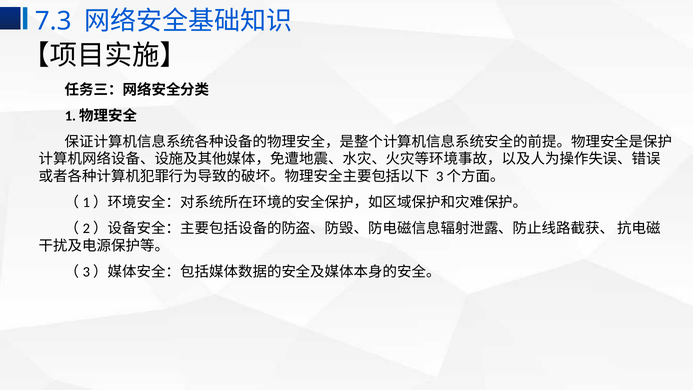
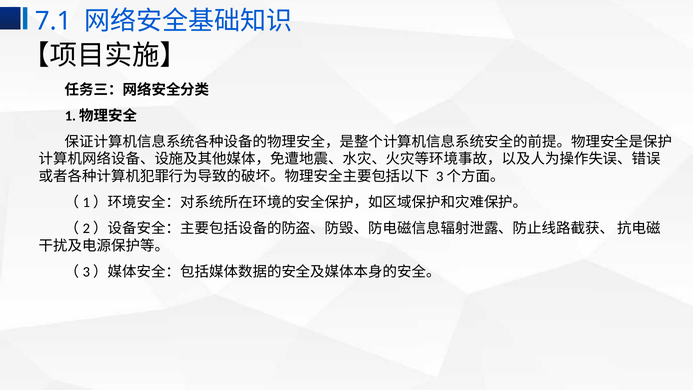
7.3: 7.3 -> 7.1
